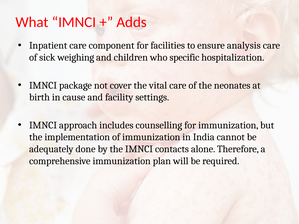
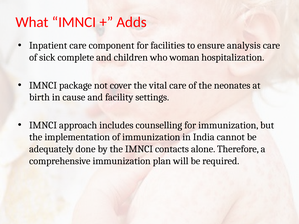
weighing: weighing -> complete
specific: specific -> woman
